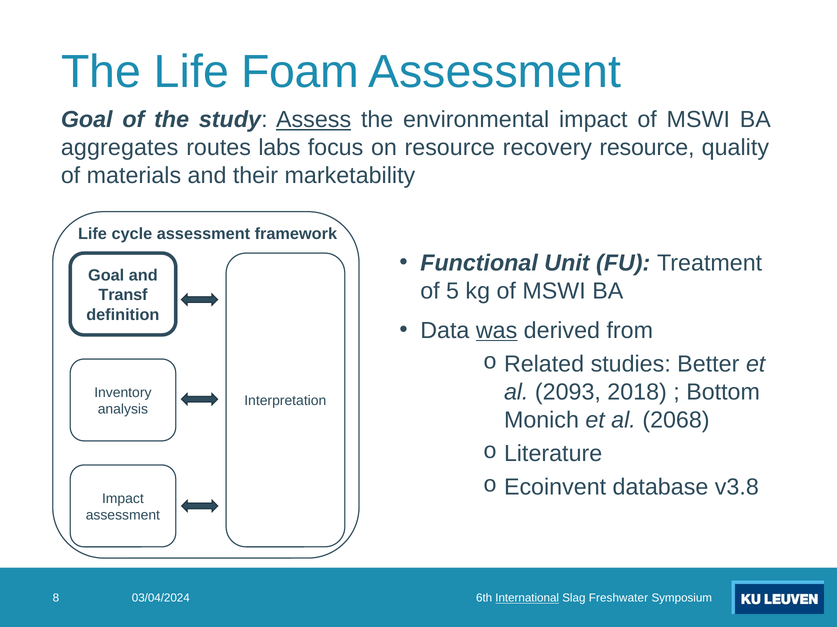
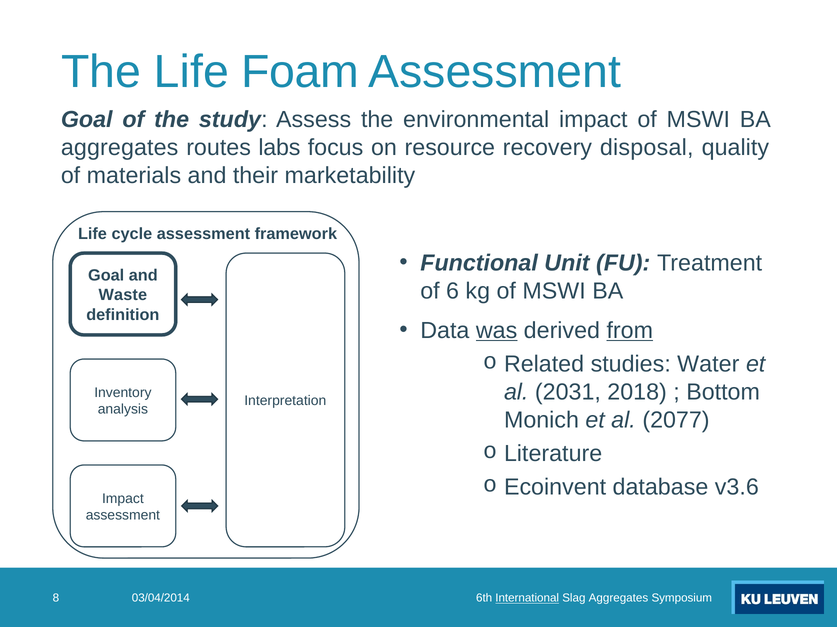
Assess underline: present -> none
recovery resource: resource -> disposal
5: 5 -> 6
Transf: Transf -> Waste
from underline: none -> present
Better: Better -> Water
2093: 2093 -> 2031
2068: 2068 -> 2077
v3.8: v3.8 -> v3.6
03/04/2024: 03/04/2024 -> 03/04/2014
Slag Freshwater: Freshwater -> Aggregates
